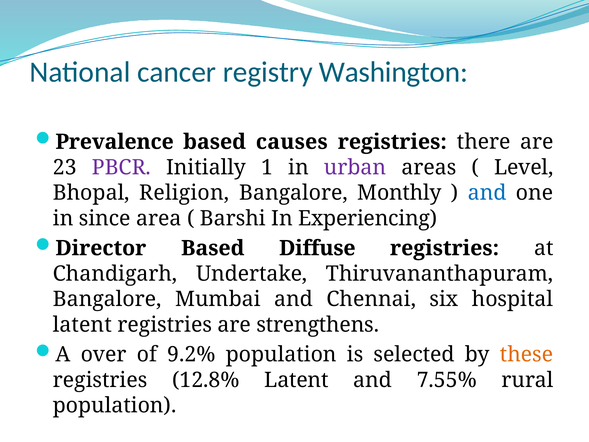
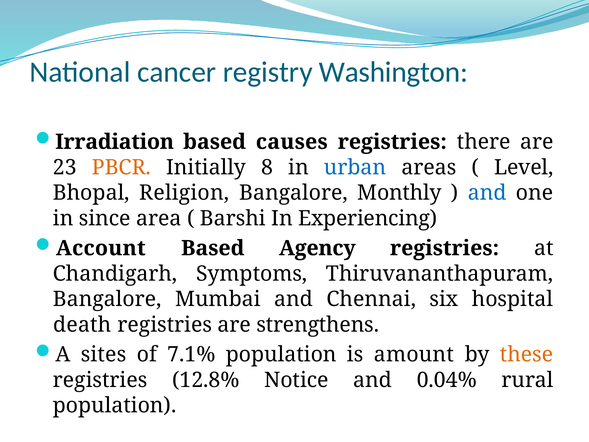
Prevalence: Prevalence -> Irradiation
PBCR colour: purple -> orange
1: 1 -> 8
urban colour: purple -> blue
Director: Director -> Account
Diffuse: Diffuse -> Agency
Undertake: Undertake -> Symptoms
latent at (82, 325): latent -> death
over: over -> sites
9.2%: 9.2% -> 7.1%
selected: selected -> amount
12.8% Latent: Latent -> Notice
7.55%: 7.55% -> 0.04%
